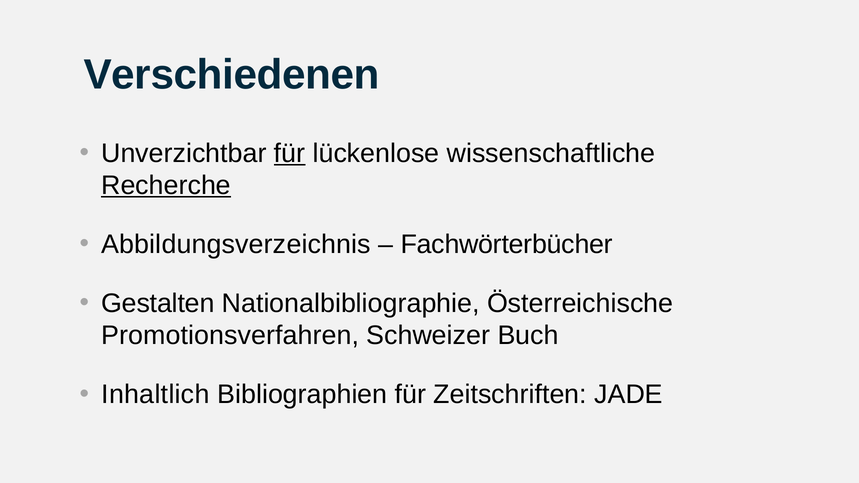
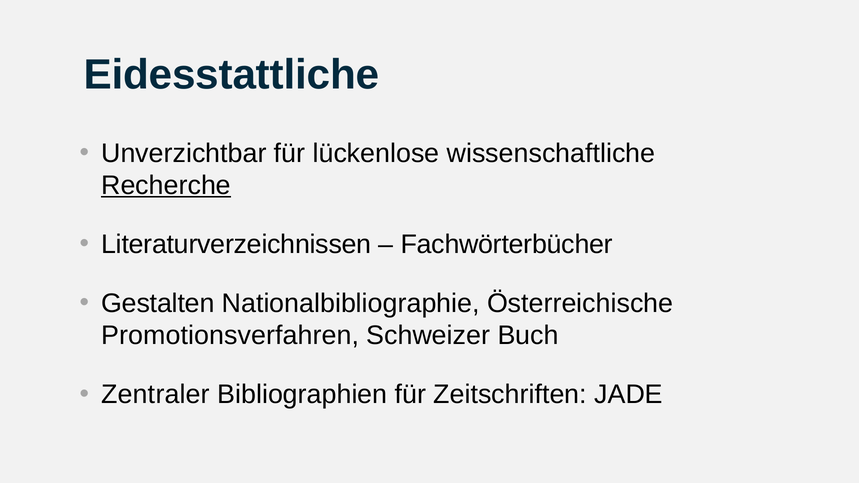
Verschiedenen: Verschiedenen -> Eidesstattliche
für at (290, 153) underline: present -> none
Abbildungsverzeichnis: Abbildungsverzeichnis -> Literaturverzeichnissen
Inhaltlich: Inhaltlich -> Zentraler
